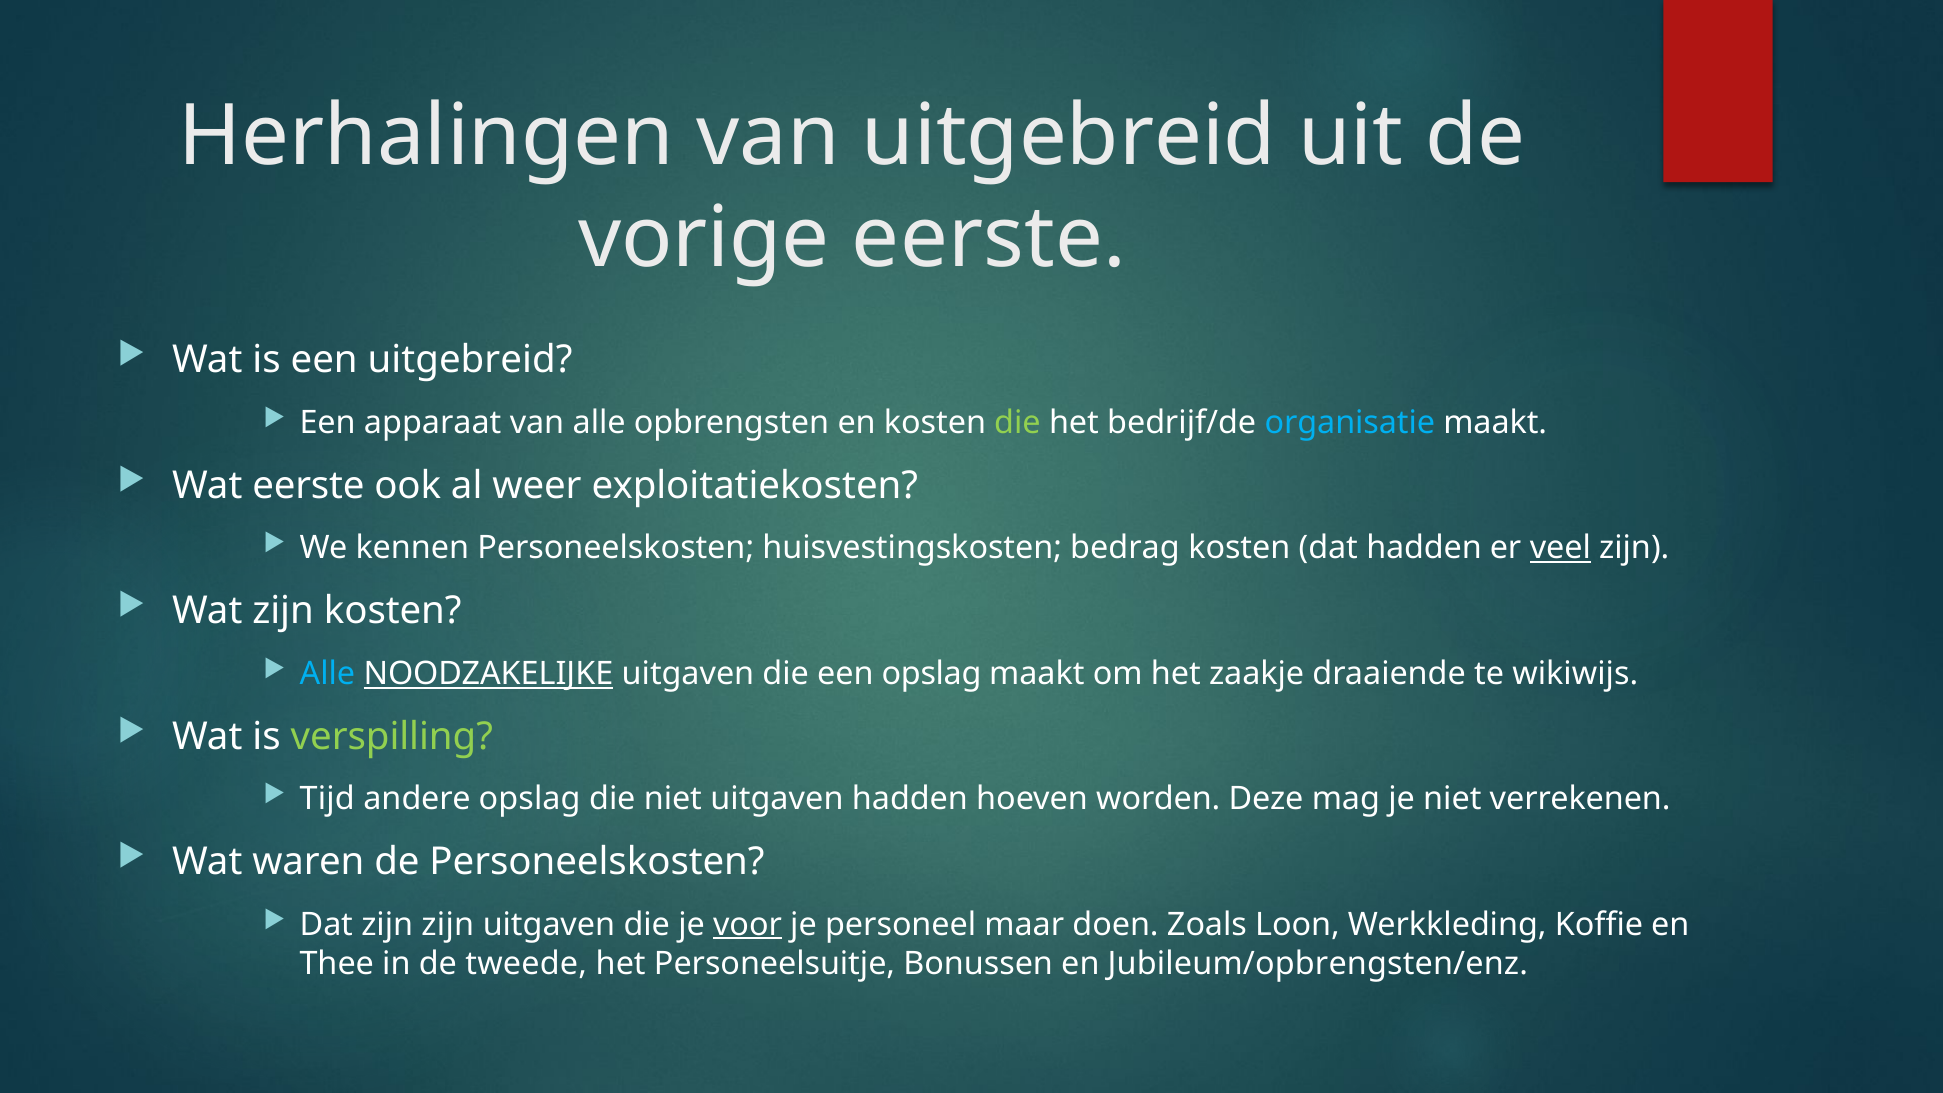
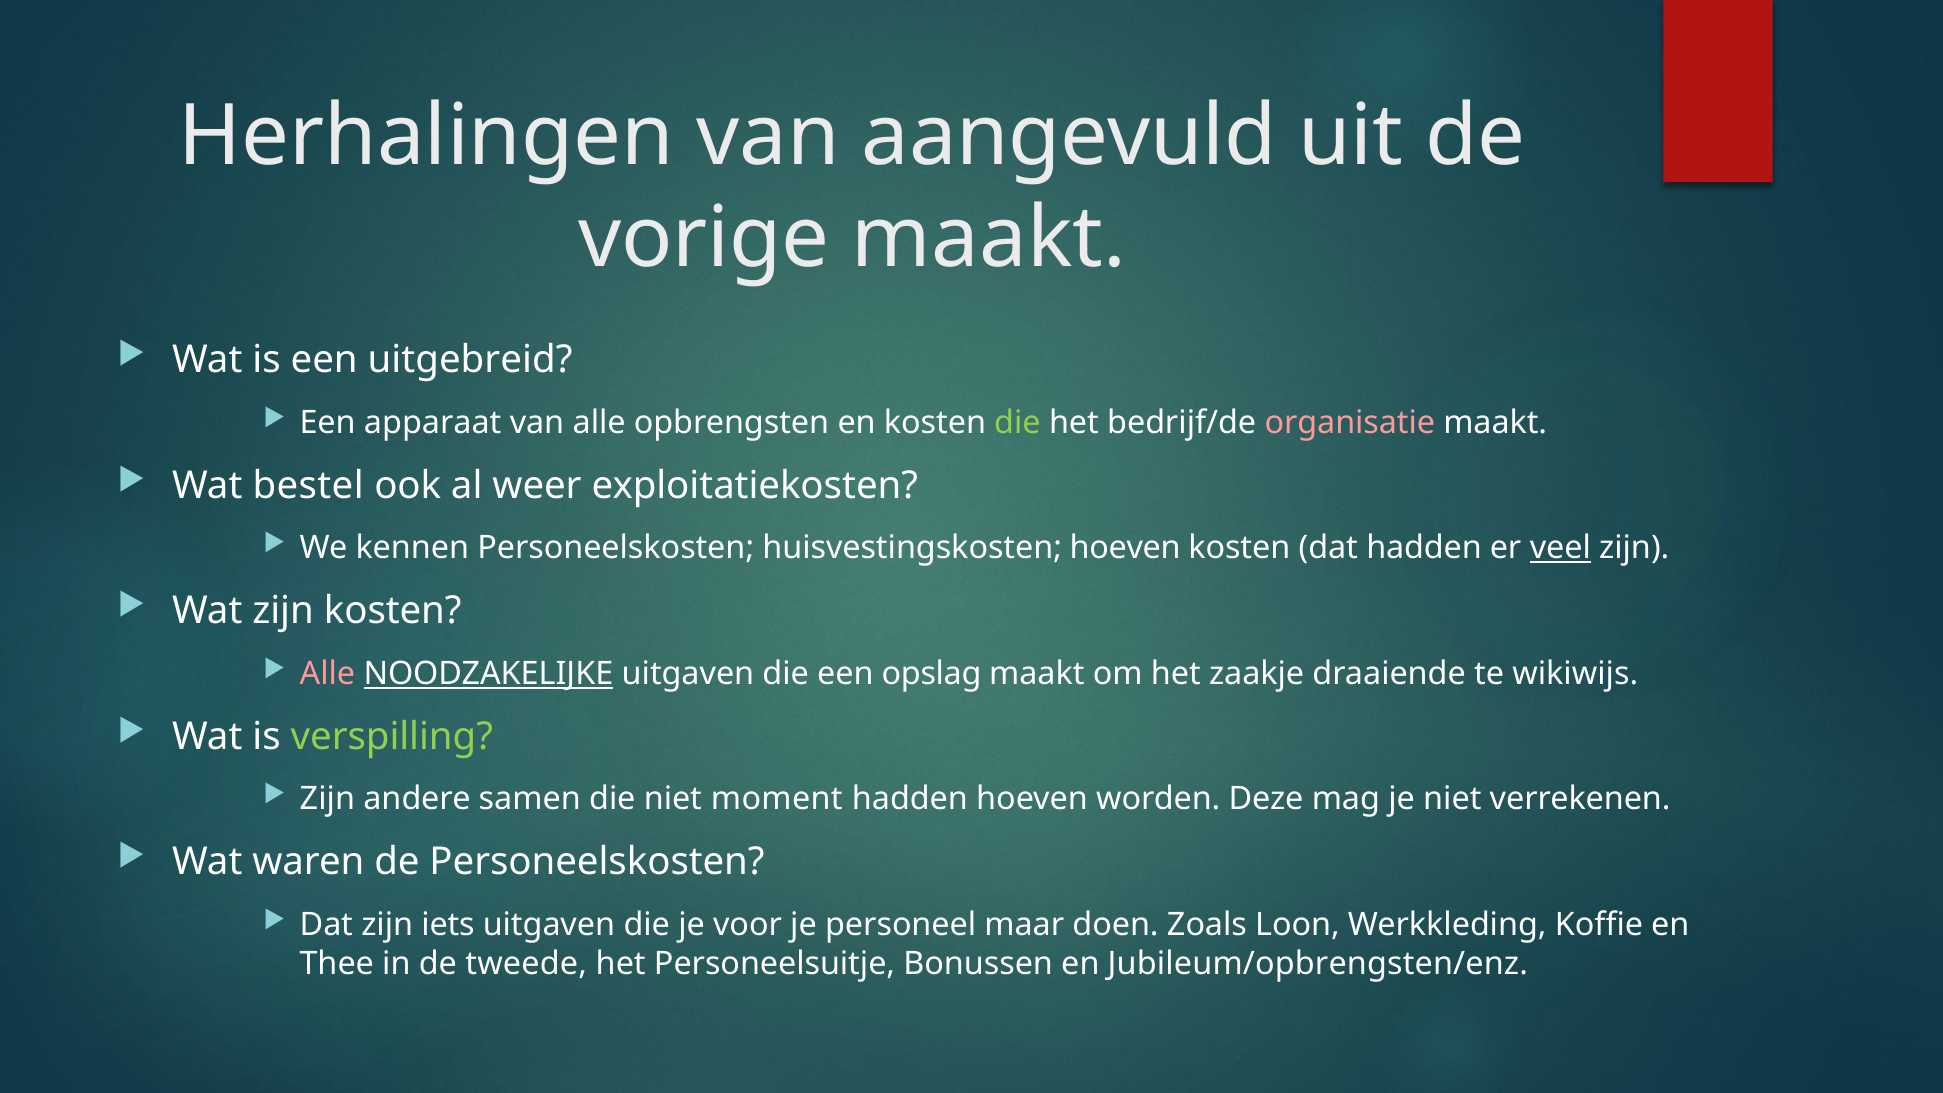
van uitgebreid: uitgebreid -> aangevuld
vorige eerste: eerste -> maakt
organisatie colour: light blue -> pink
Wat eerste: eerste -> bestel
huisvestingskosten bedrag: bedrag -> hoeven
Alle at (327, 673) colour: light blue -> pink
Tijd at (327, 799): Tijd -> Zijn
andere opslag: opslag -> samen
niet uitgaven: uitgaven -> moment
zijn zijn: zijn -> iets
voor underline: present -> none
